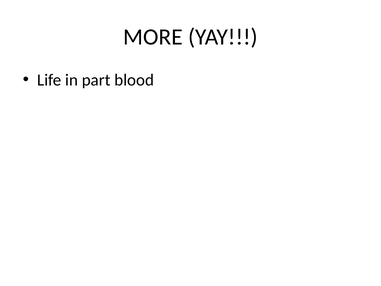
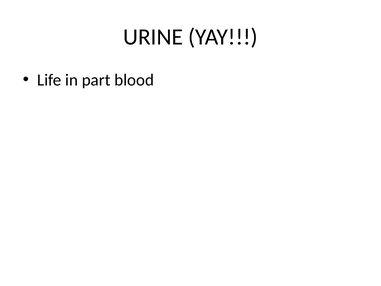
MORE: MORE -> URINE
